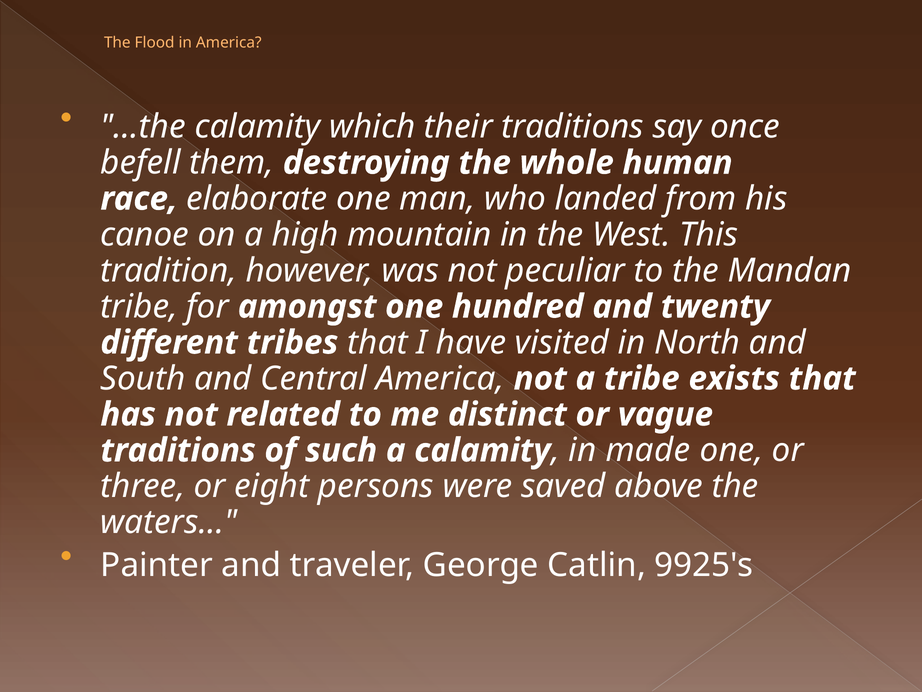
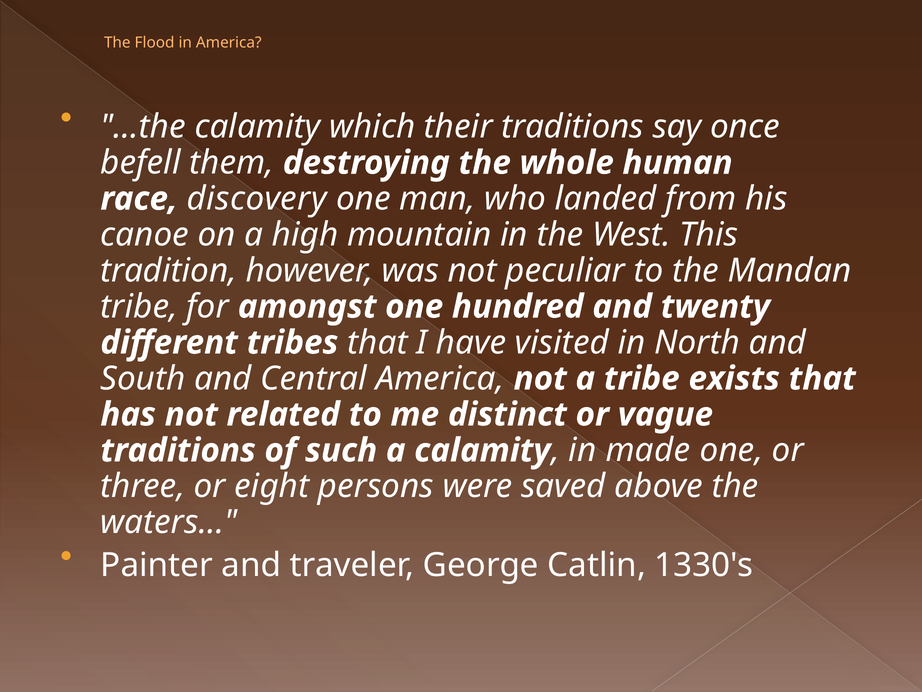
elaborate: elaborate -> discovery
9925's: 9925's -> 1330's
